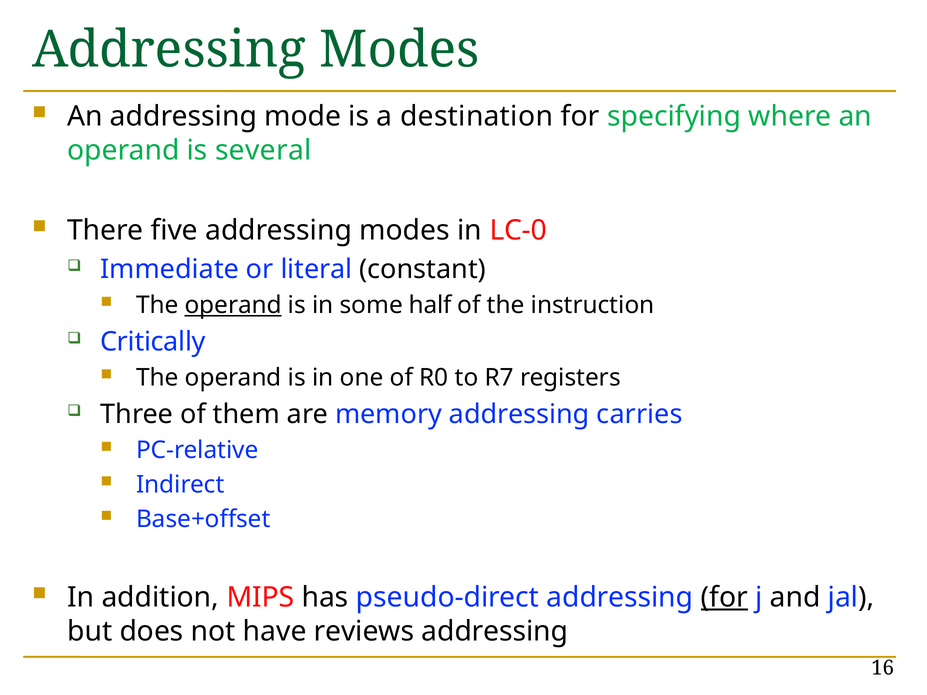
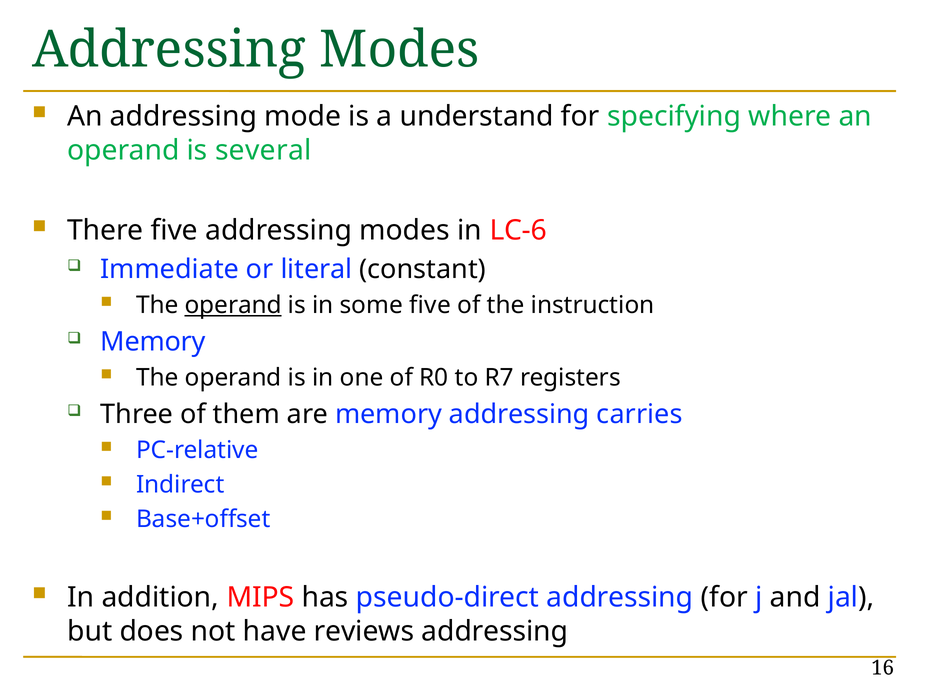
destination: destination -> understand
LC-0: LC-0 -> LC-6
some half: half -> five
Critically at (153, 342): Critically -> Memory
for at (724, 598) underline: present -> none
